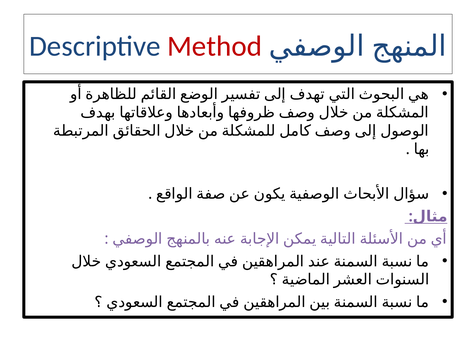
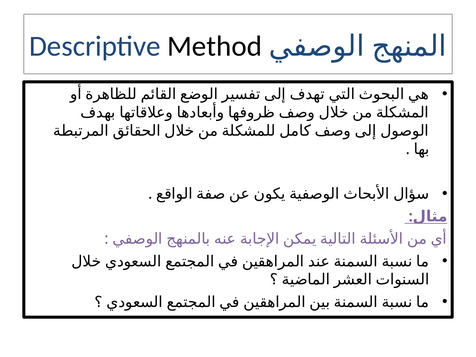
Method colour: red -> black
